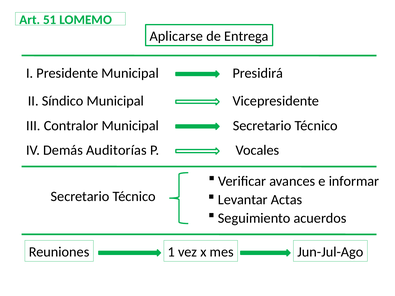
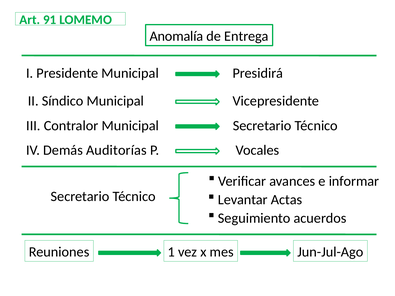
51: 51 -> 91
Aplicarse: Aplicarse -> Anomalía
